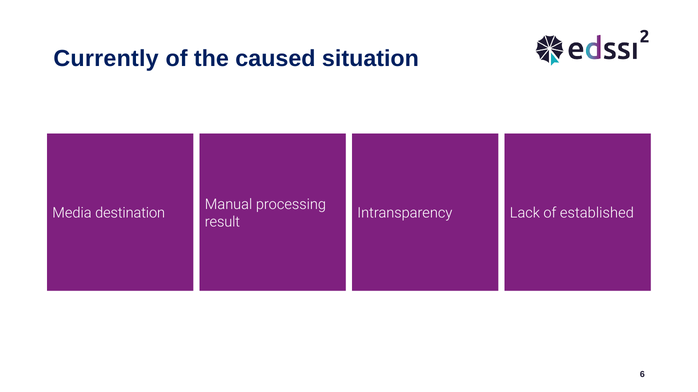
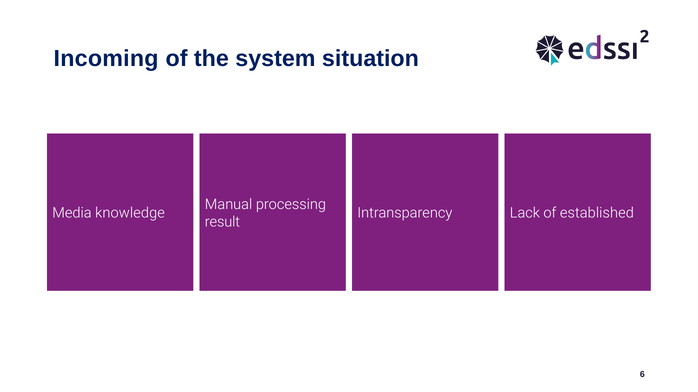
Currently: Currently -> Incoming
caused: caused -> system
destination: destination -> knowledge
